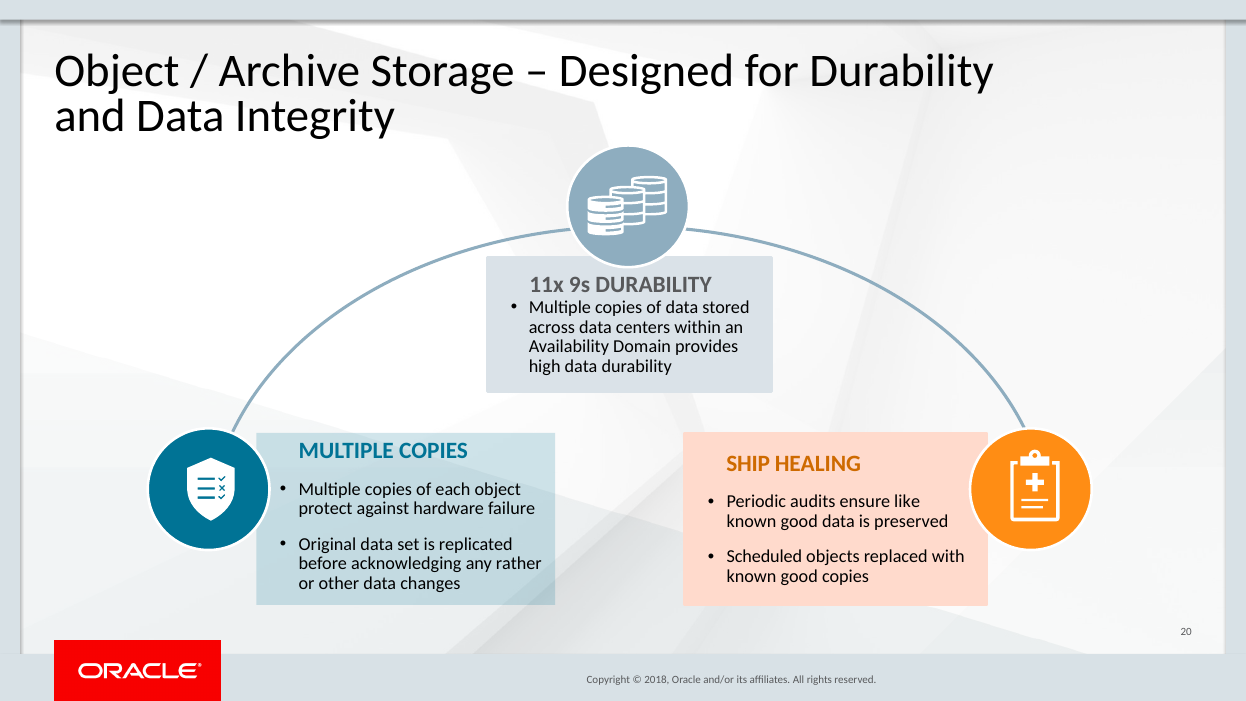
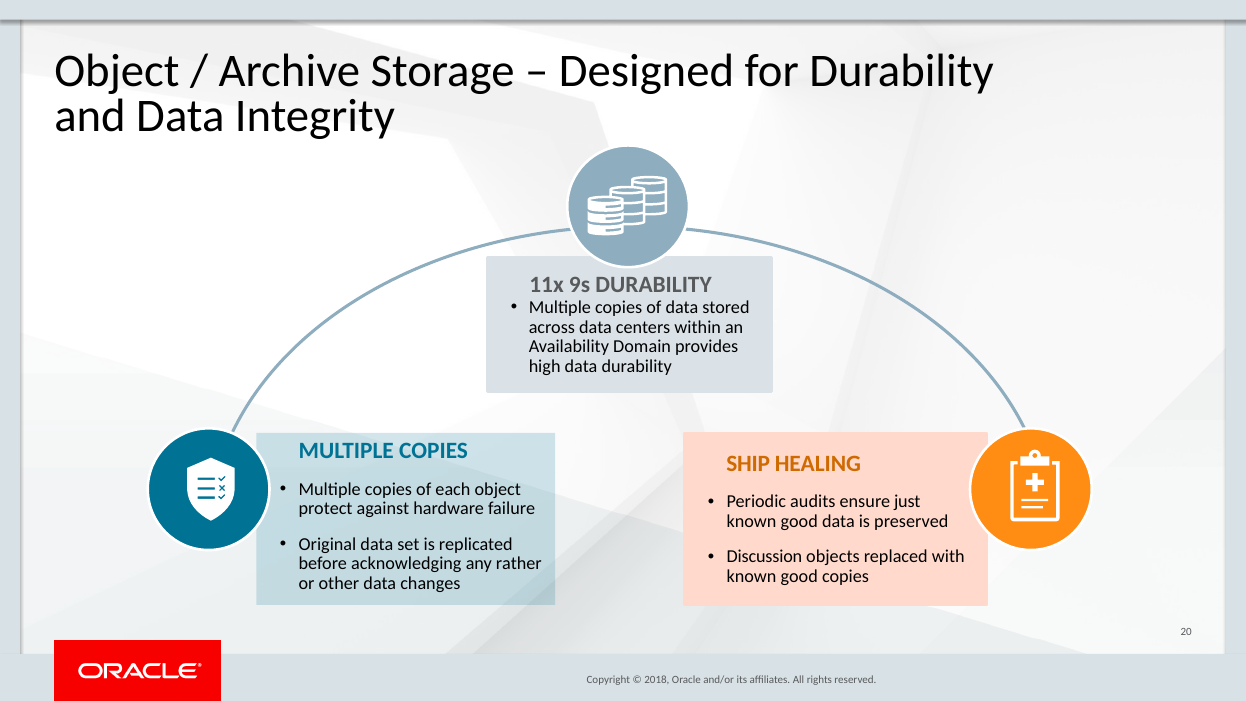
like: like -> just
Scheduled: Scheduled -> Discussion
